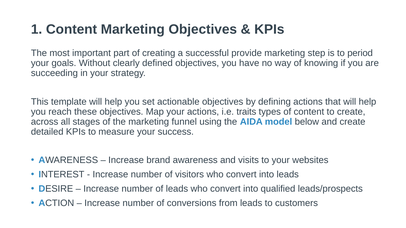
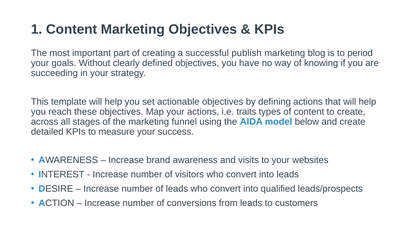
provide: provide -> publish
step: step -> blog
